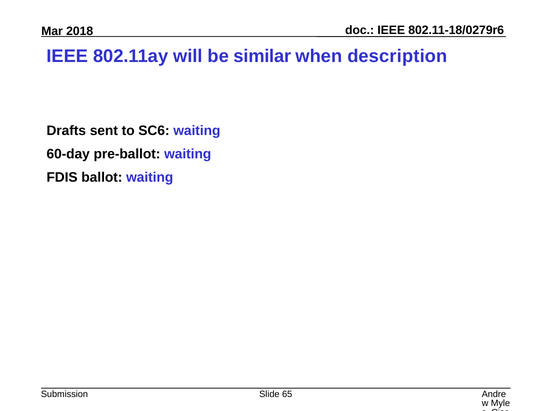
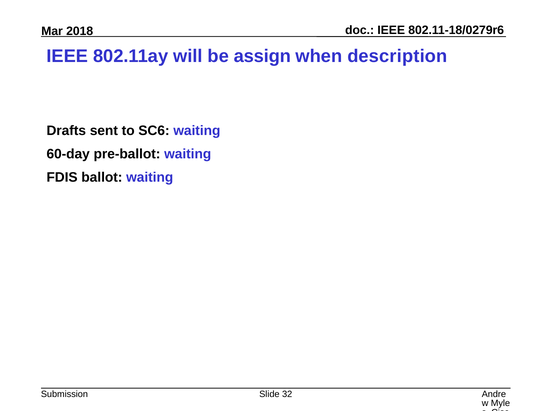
similar: similar -> assign
65: 65 -> 32
